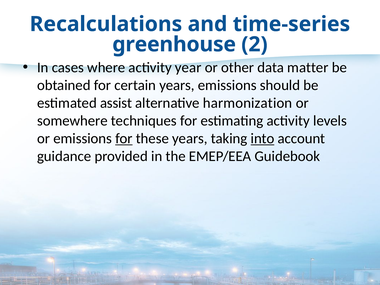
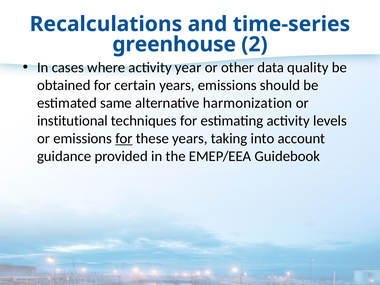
matter: matter -> quality
assist: assist -> same
somewhere: somewhere -> institutional
into underline: present -> none
